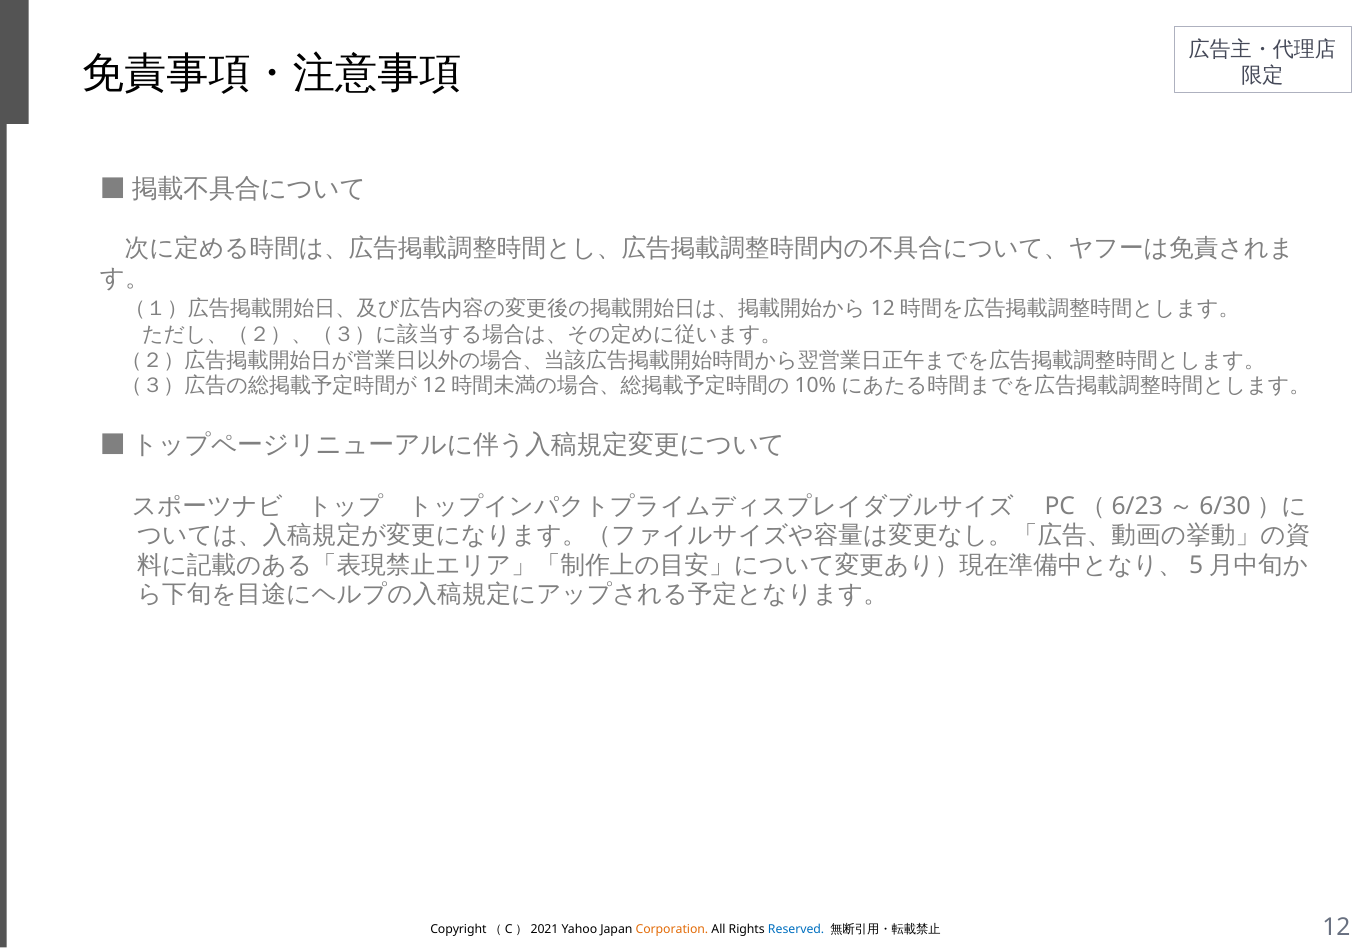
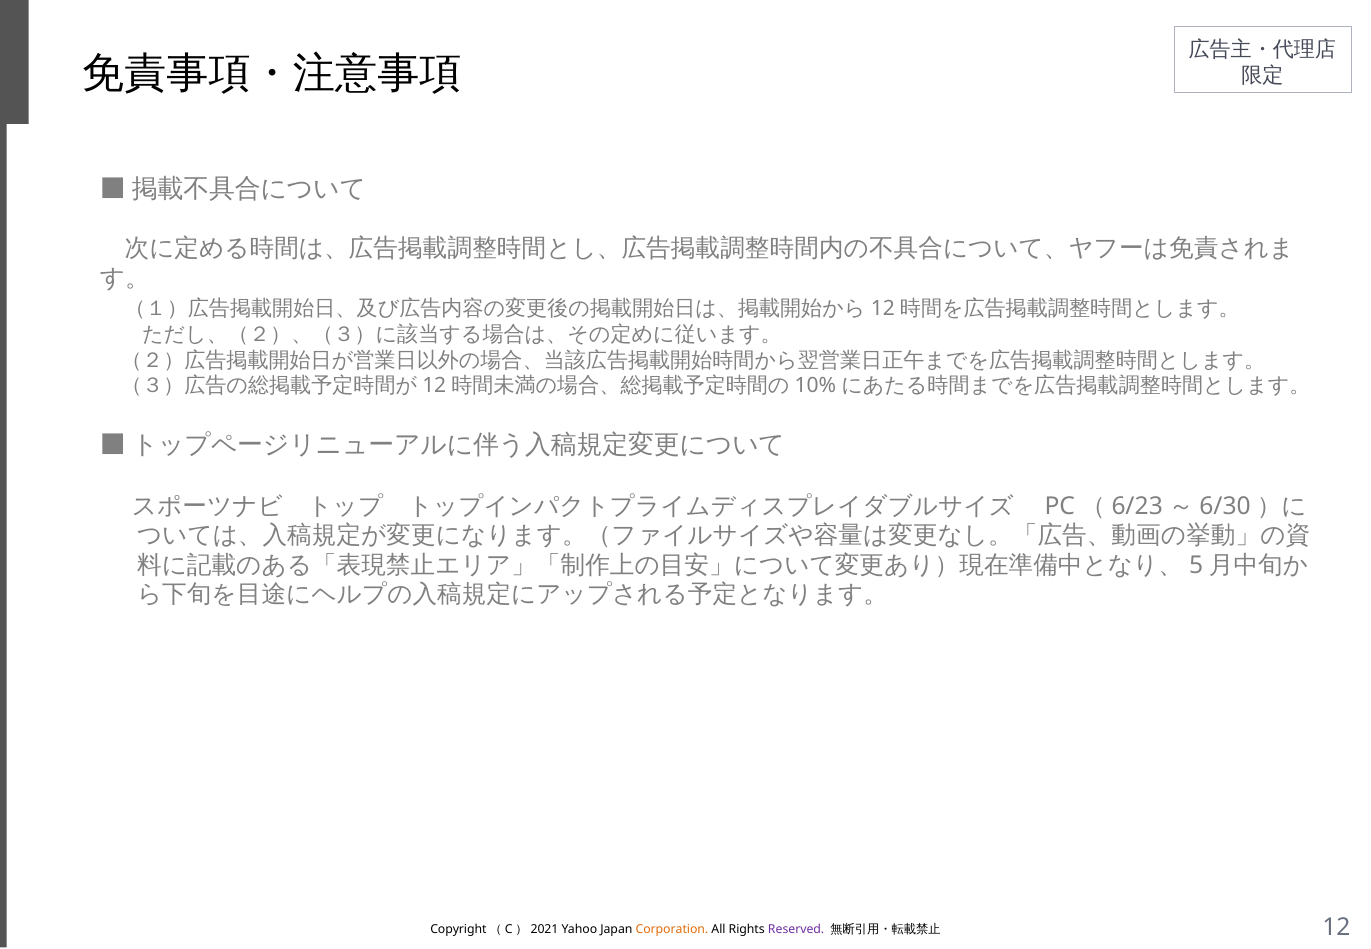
Reserved colour: blue -> purple
